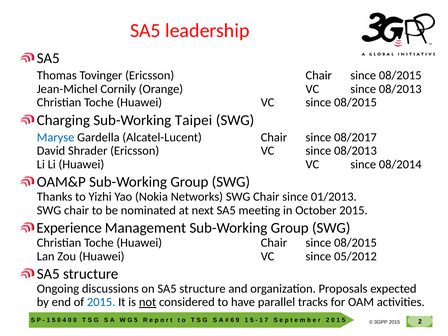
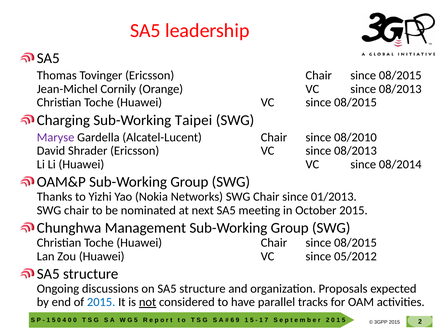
Maryse colour: blue -> purple
08/2017: 08/2017 -> 08/2010
Experience: Experience -> Chunghwa
